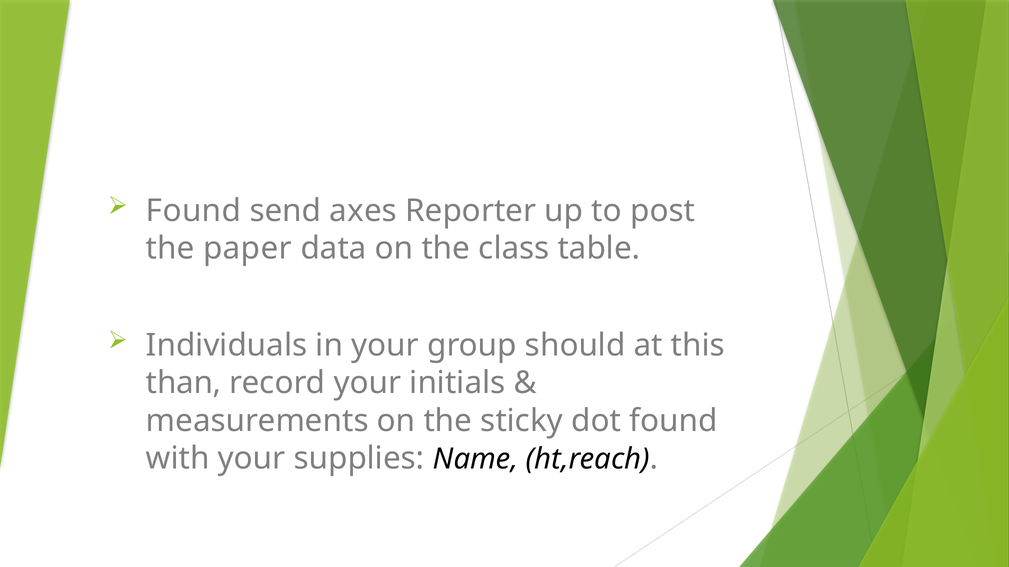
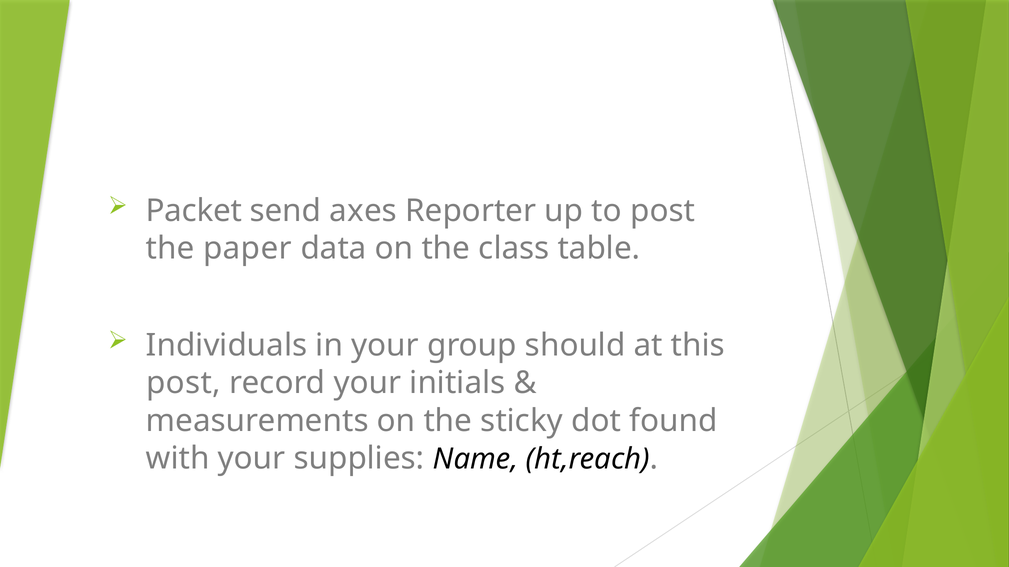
Found at (194, 211): Found -> Packet
than at (184, 383): than -> post
